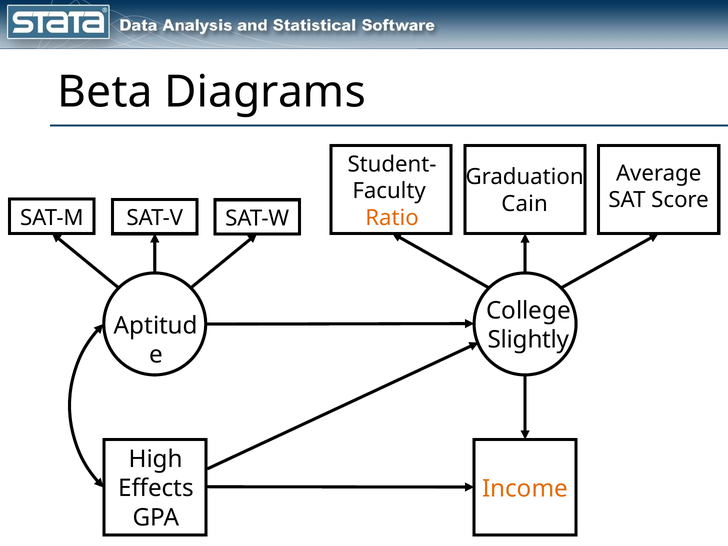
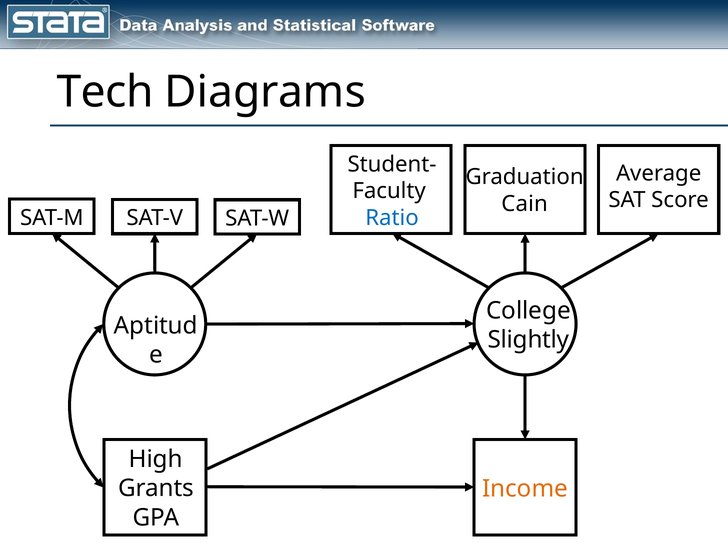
Beta: Beta -> Tech
Ratio colour: orange -> blue
Effects: Effects -> Grants
